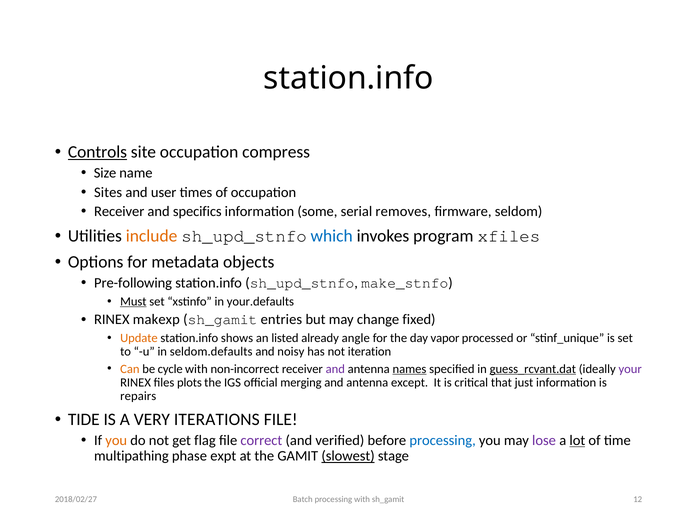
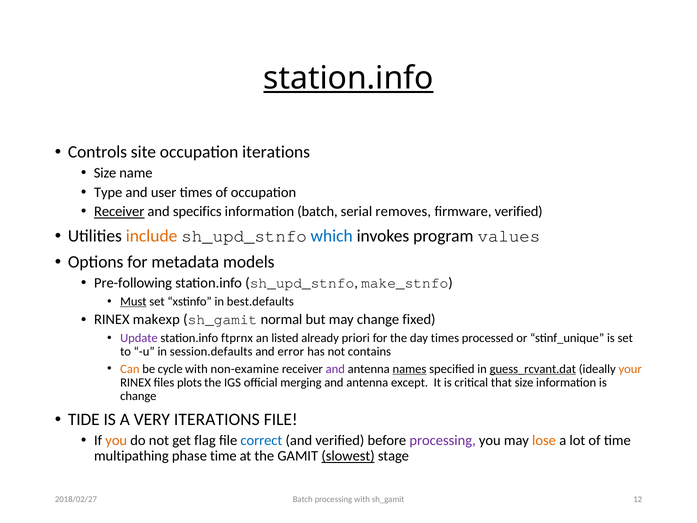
station.info at (348, 78) underline: none -> present
Controls underline: present -> none
occupation compress: compress -> iterations
Sites: Sites -> Type
Receiver at (119, 211) underline: none -> present
information some: some -> batch
firmware seldom: seldom -> verified
xfiles: xfiles -> values
objects: objects -> models
your.defaults: your.defaults -> best.defaults
entries: entries -> normal
Update colour: orange -> purple
shows: shows -> ftprnx
angle: angle -> priori
day vapor: vapor -> times
seldom.defaults: seldom.defaults -> session.defaults
noisy: noisy -> error
iteration: iteration -> contains
non-incorrect: non-incorrect -> non-examine
your colour: purple -> orange
that just: just -> size
repairs at (138, 396): repairs -> change
correct colour: purple -> blue
processing at (443, 440) colour: blue -> purple
lose colour: purple -> orange
lot underline: present -> none
phase expt: expt -> time
